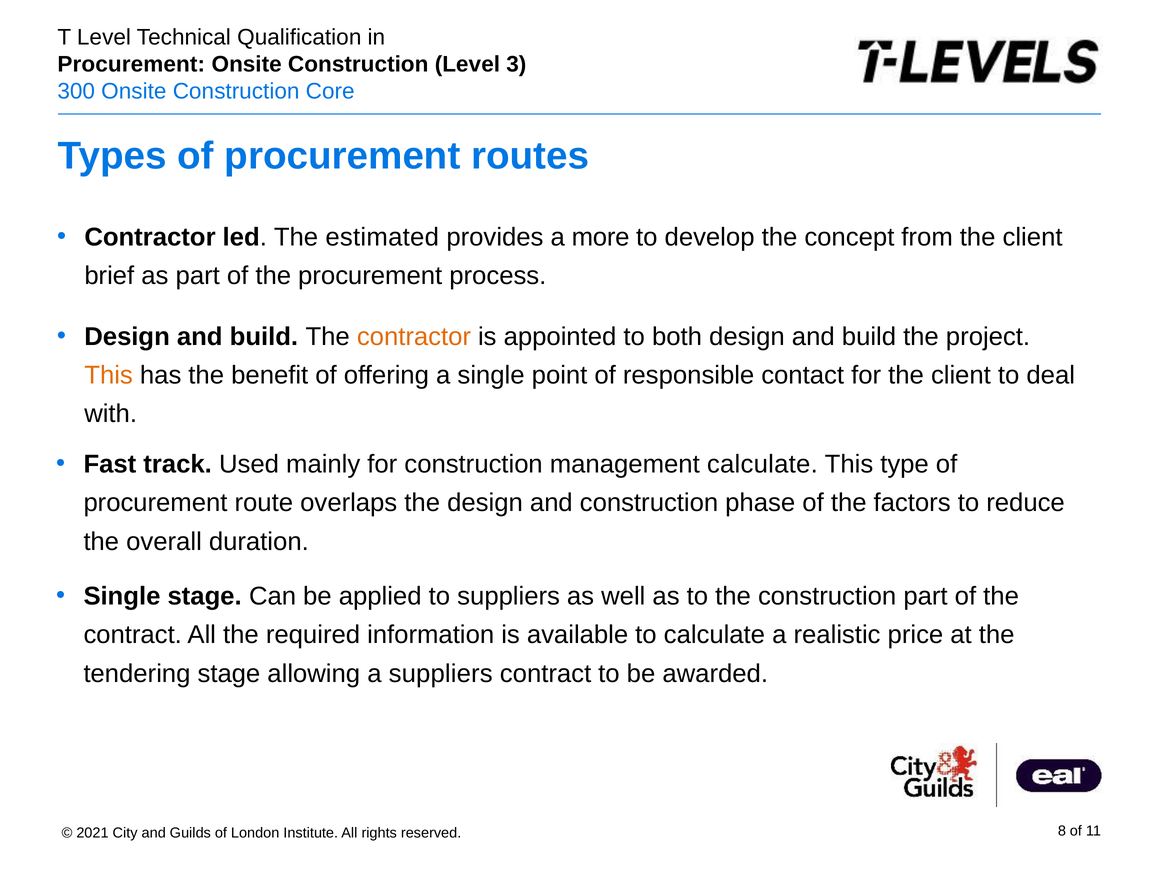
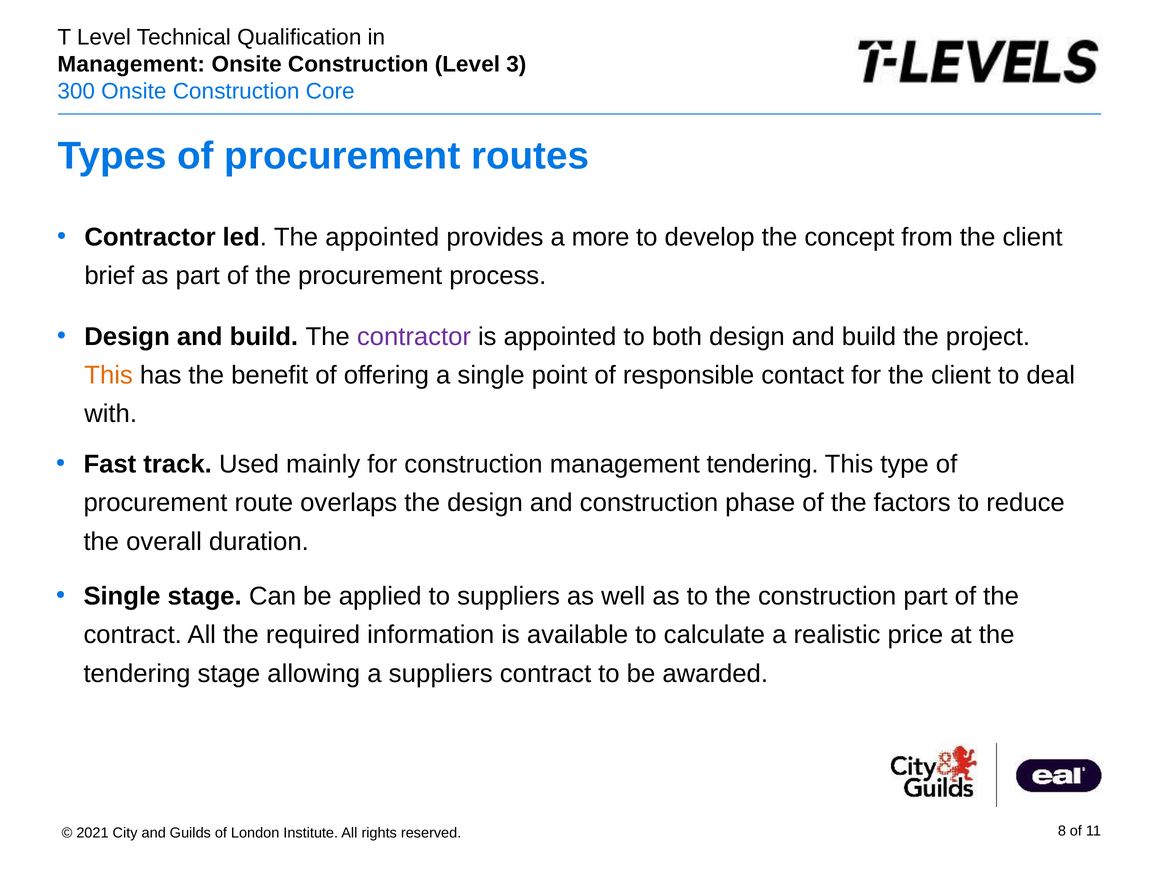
Procurement at (131, 64): Procurement -> Management
The estimated: estimated -> appointed
contractor at (414, 337) colour: orange -> purple
management calculate: calculate -> tendering
